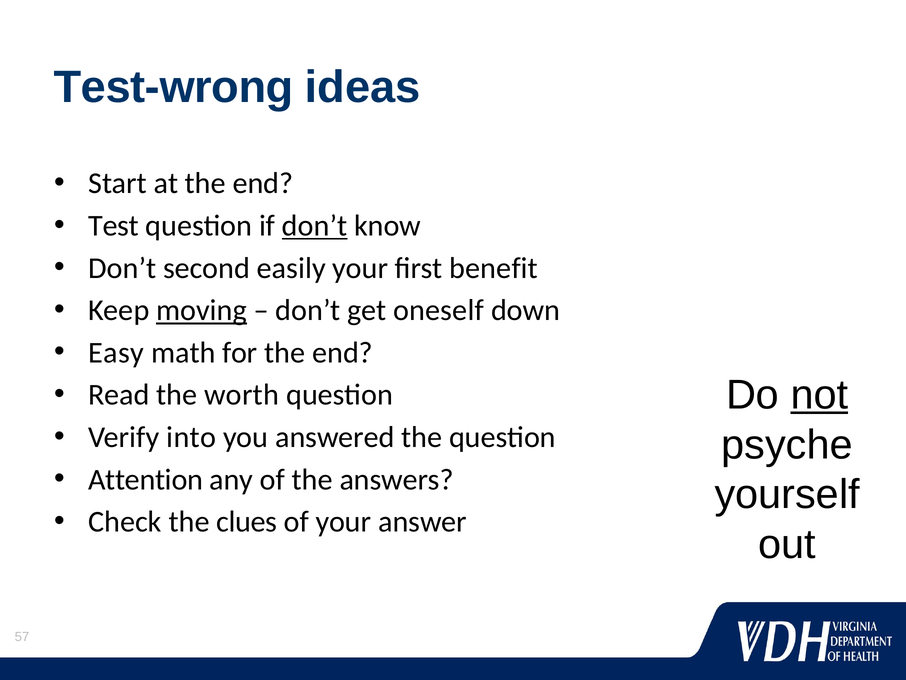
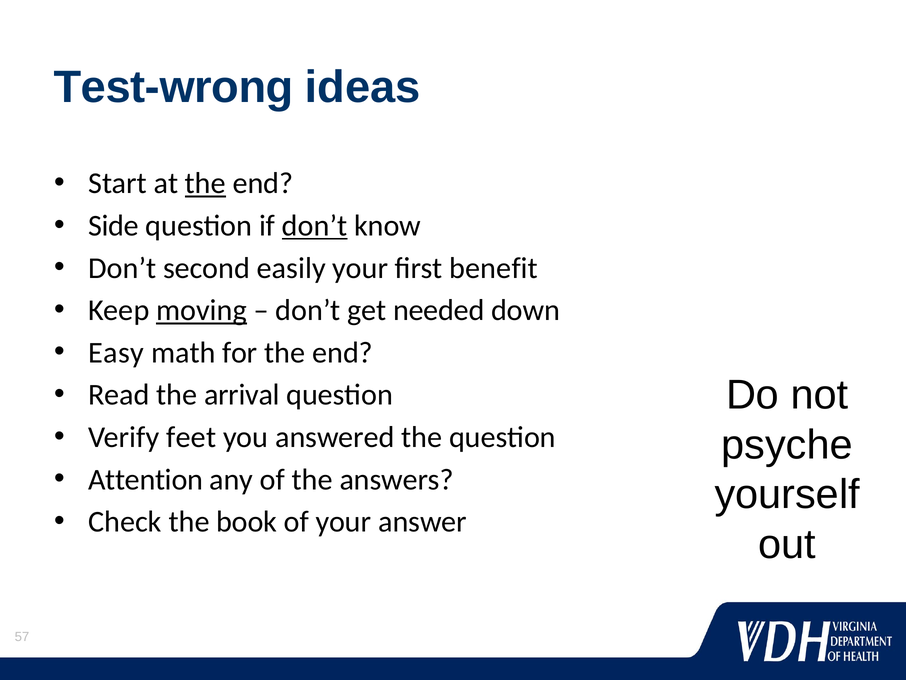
the at (205, 183) underline: none -> present
Test: Test -> Side
oneself: oneself -> needed
not underline: present -> none
worth: worth -> arrival
into: into -> feet
clues: clues -> book
